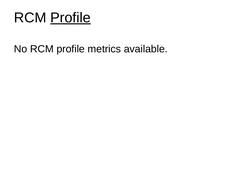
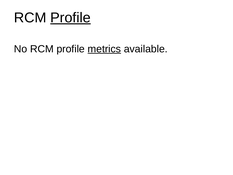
metrics underline: none -> present
